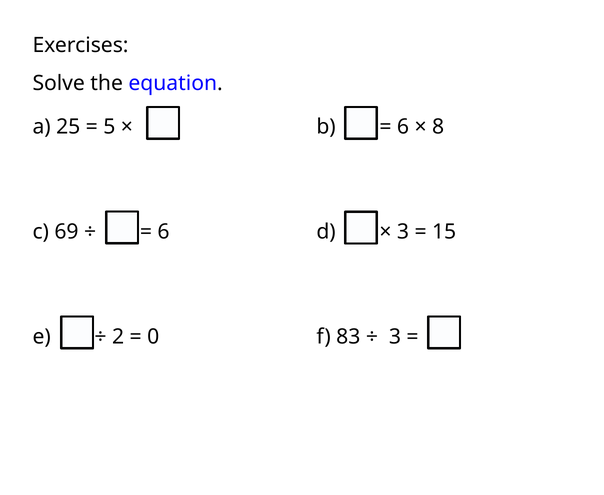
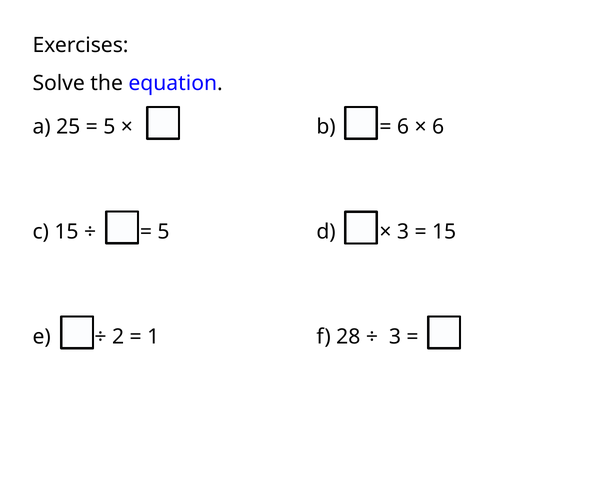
8 at (438, 127): 8 -> 6
c 69: 69 -> 15
6 at (164, 232): 6 -> 5
0: 0 -> 1
83: 83 -> 28
